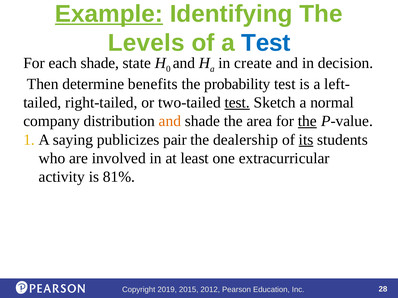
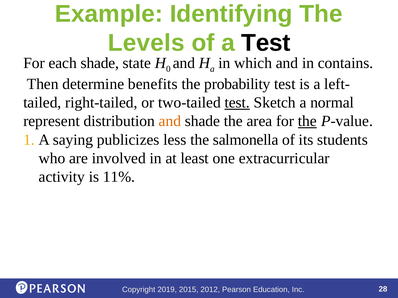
Example underline: present -> none
Test at (266, 43) colour: blue -> black
create: create -> which
decision: decision -> contains
company: company -> represent
pair: pair -> less
dealership: dealership -> salmonella
its underline: present -> none
81%: 81% -> 11%
